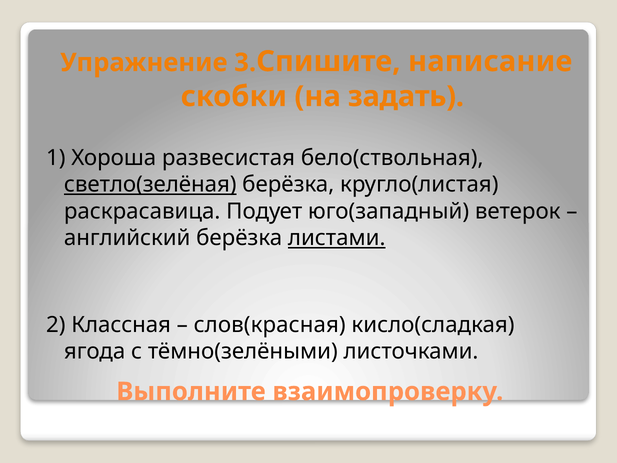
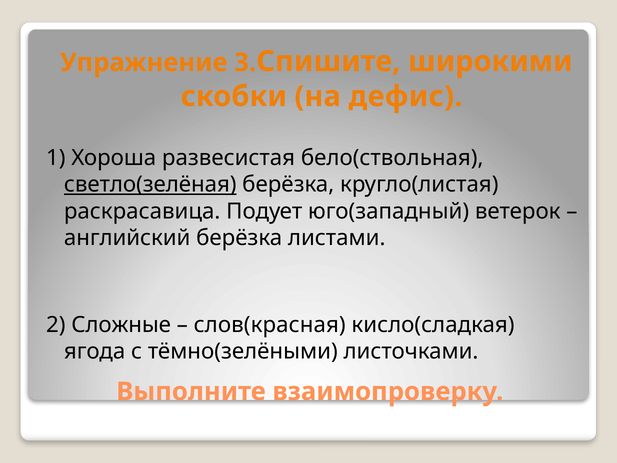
написание: написание -> широкими
задать: задать -> дефис
листами underline: present -> none
Классная: Классная -> Сложные
